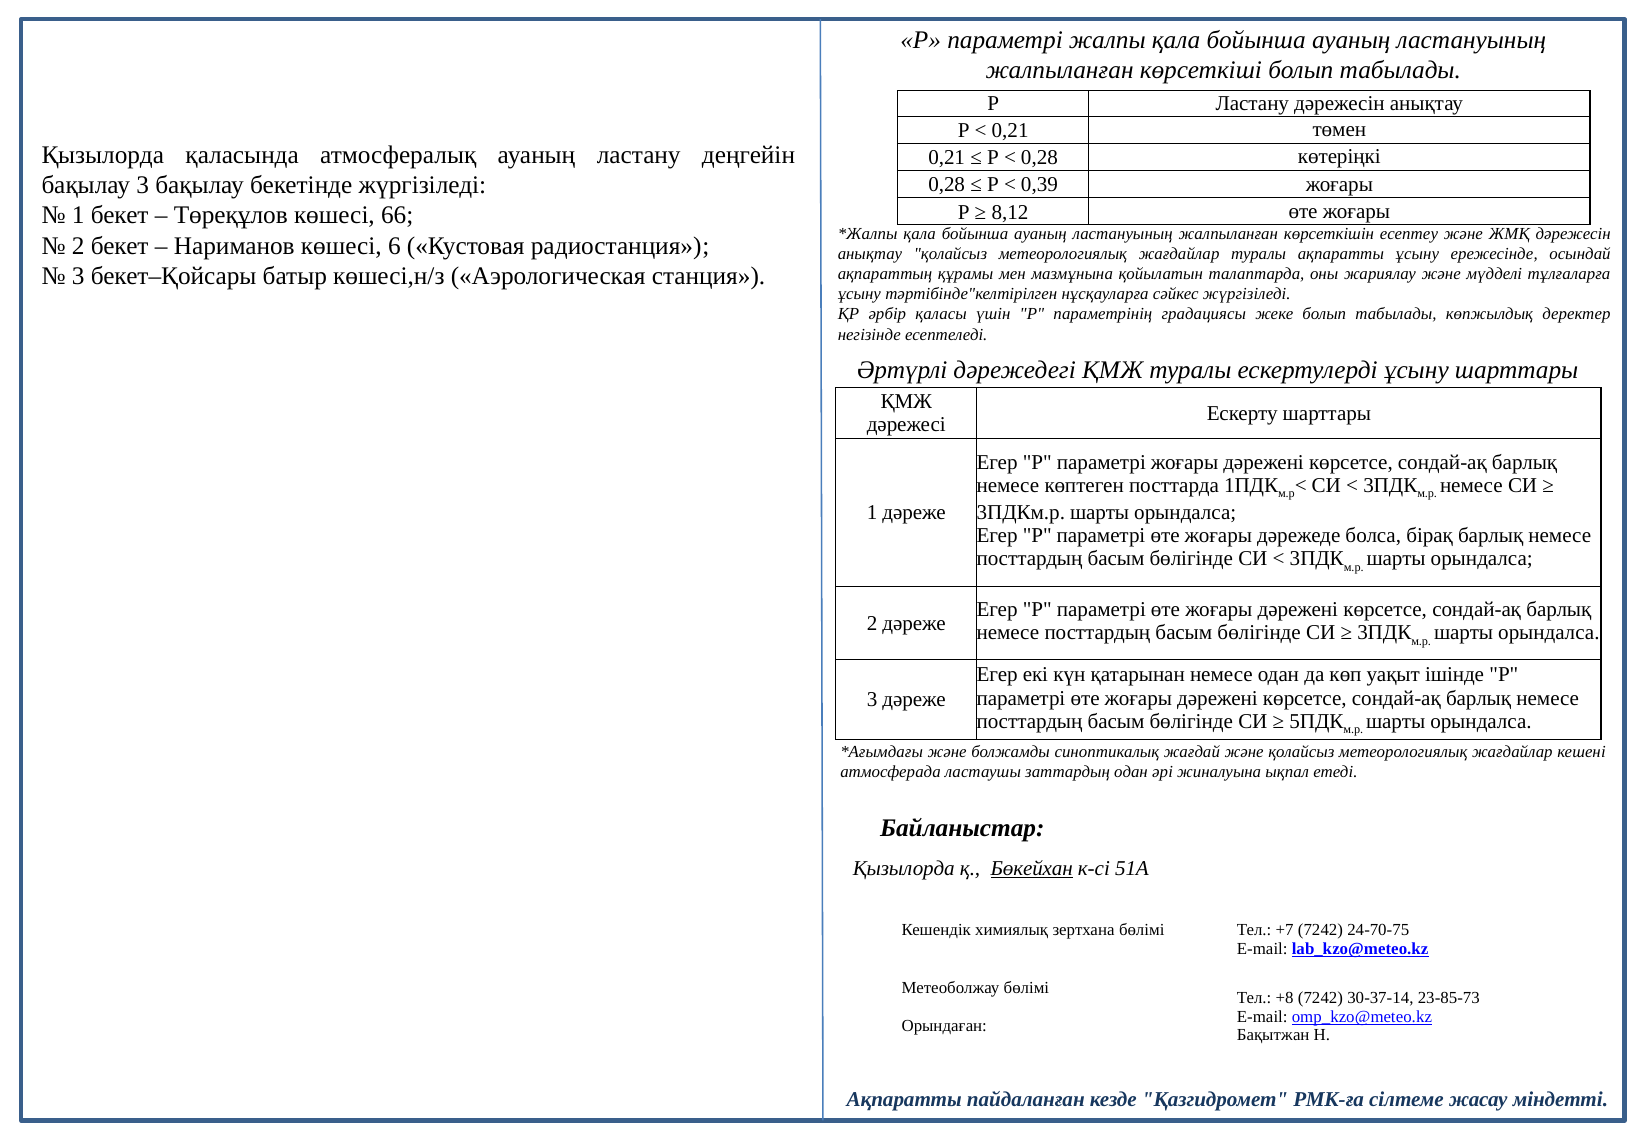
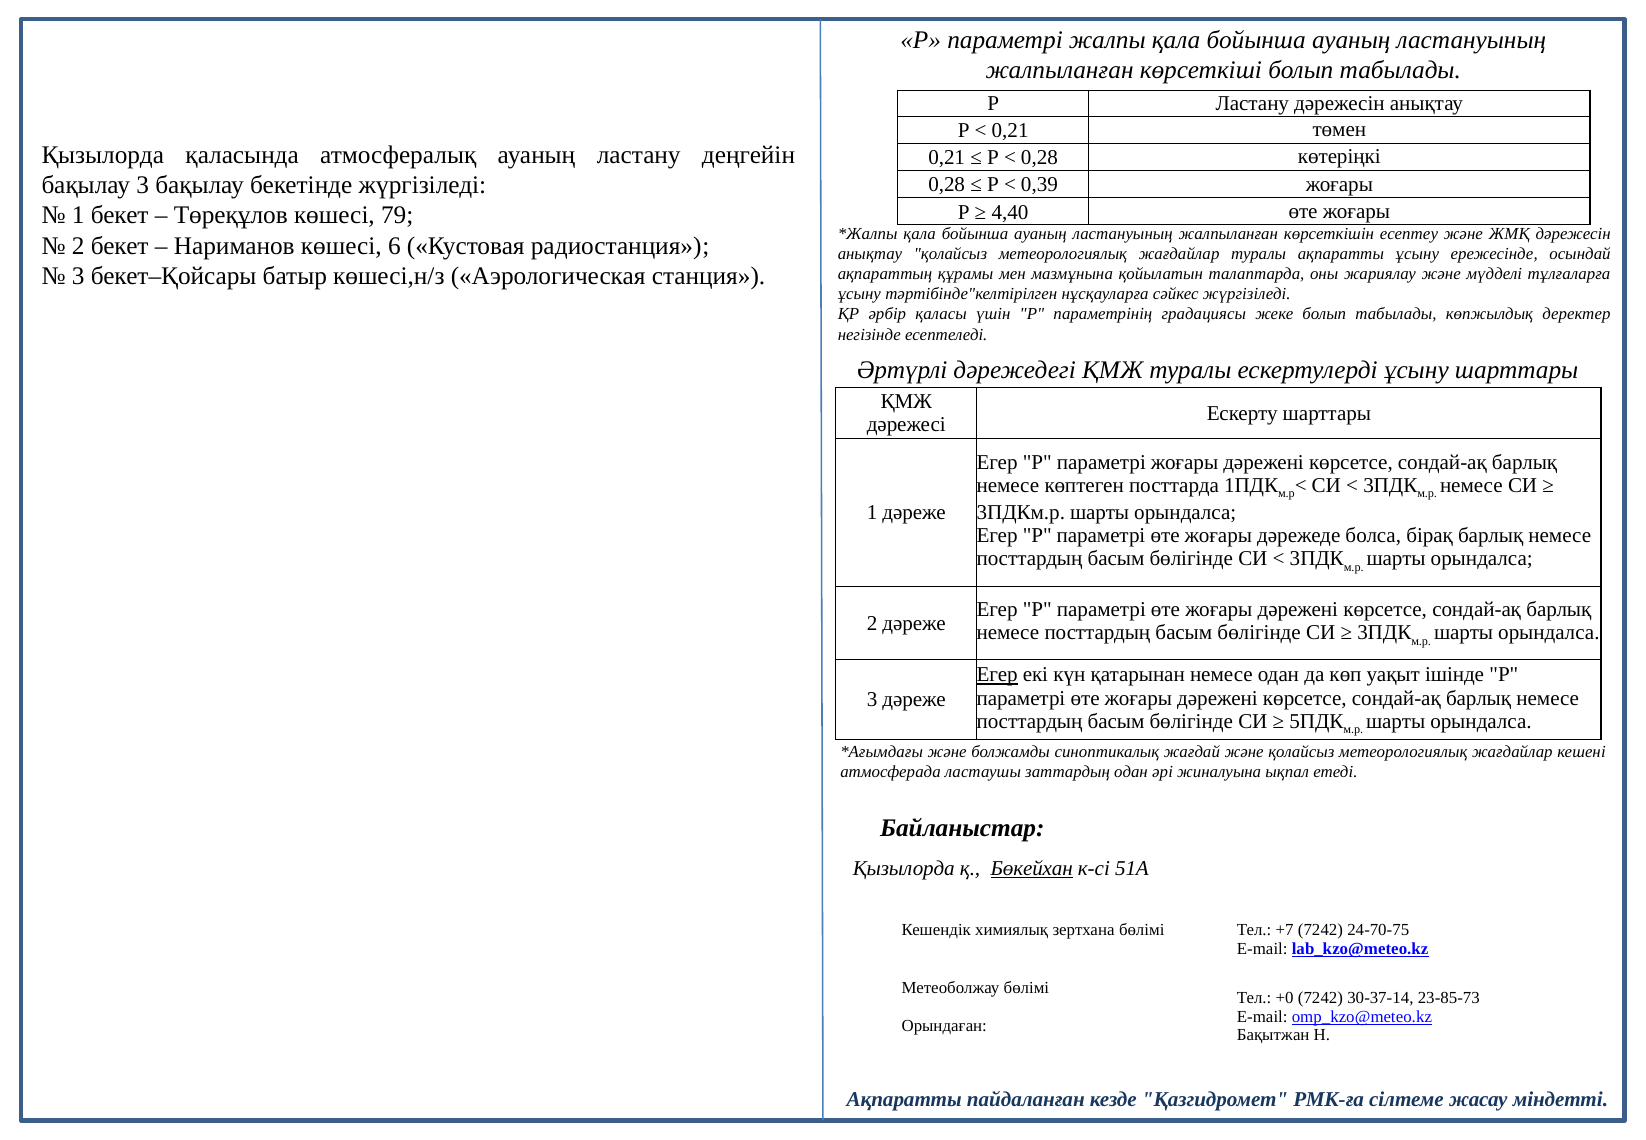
8,12: 8,12 -> 4,40
66: 66 -> 79
Егер at (997, 675) underline: none -> present
+8: +8 -> +0
